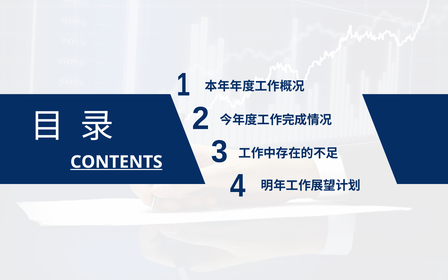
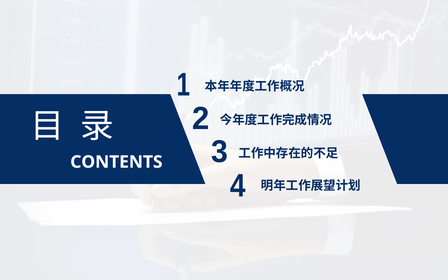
CONTENTS underline: present -> none
